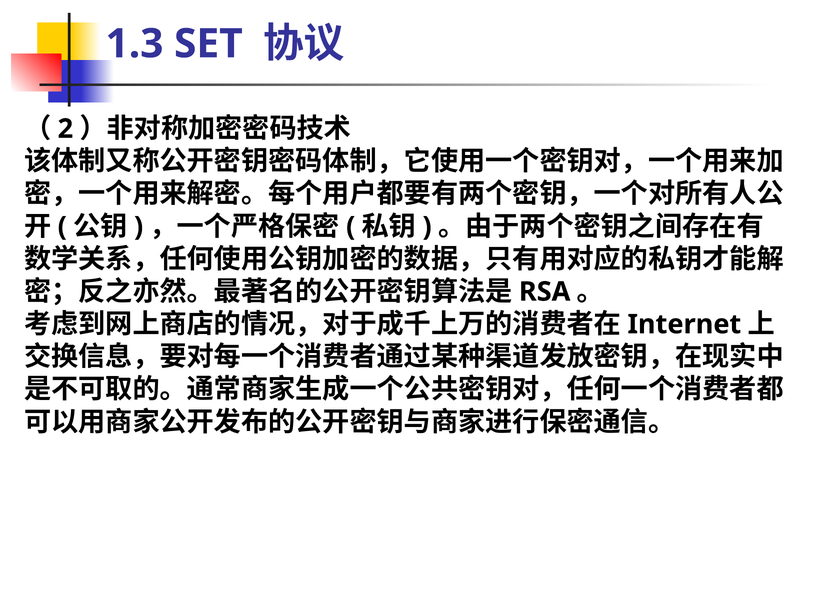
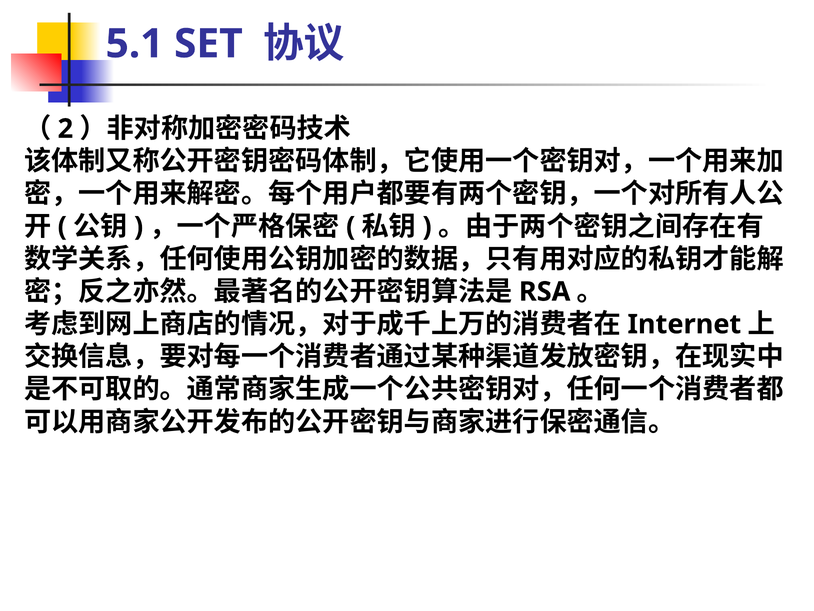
1.3: 1.3 -> 5.1
